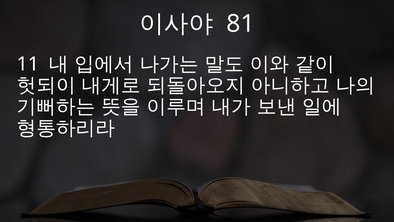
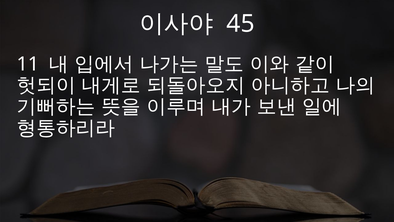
81: 81 -> 45
